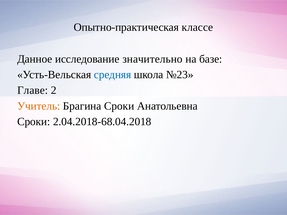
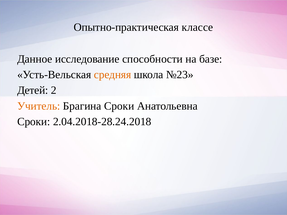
значительно: значительно -> способности
средняя colour: blue -> orange
Главе: Главе -> Детей
2.04.2018-68.04.2018: 2.04.2018-68.04.2018 -> 2.04.2018-28.24.2018
